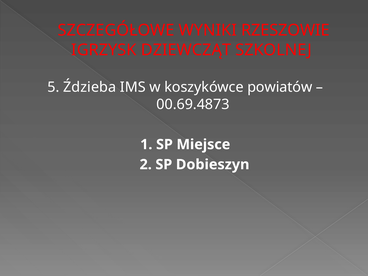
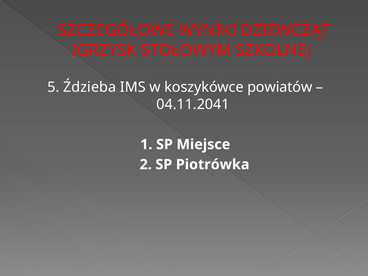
RZESZOWIE: RZESZOWIE -> DZIEWCZĄT
DZIEWCZĄT: DZIEWCZĄT -> STOŁOWYM
00.69.4873: 00.69.4873 -> 04.11.2041
Dobieszyn: Dobieszyn -> Piotrówka
